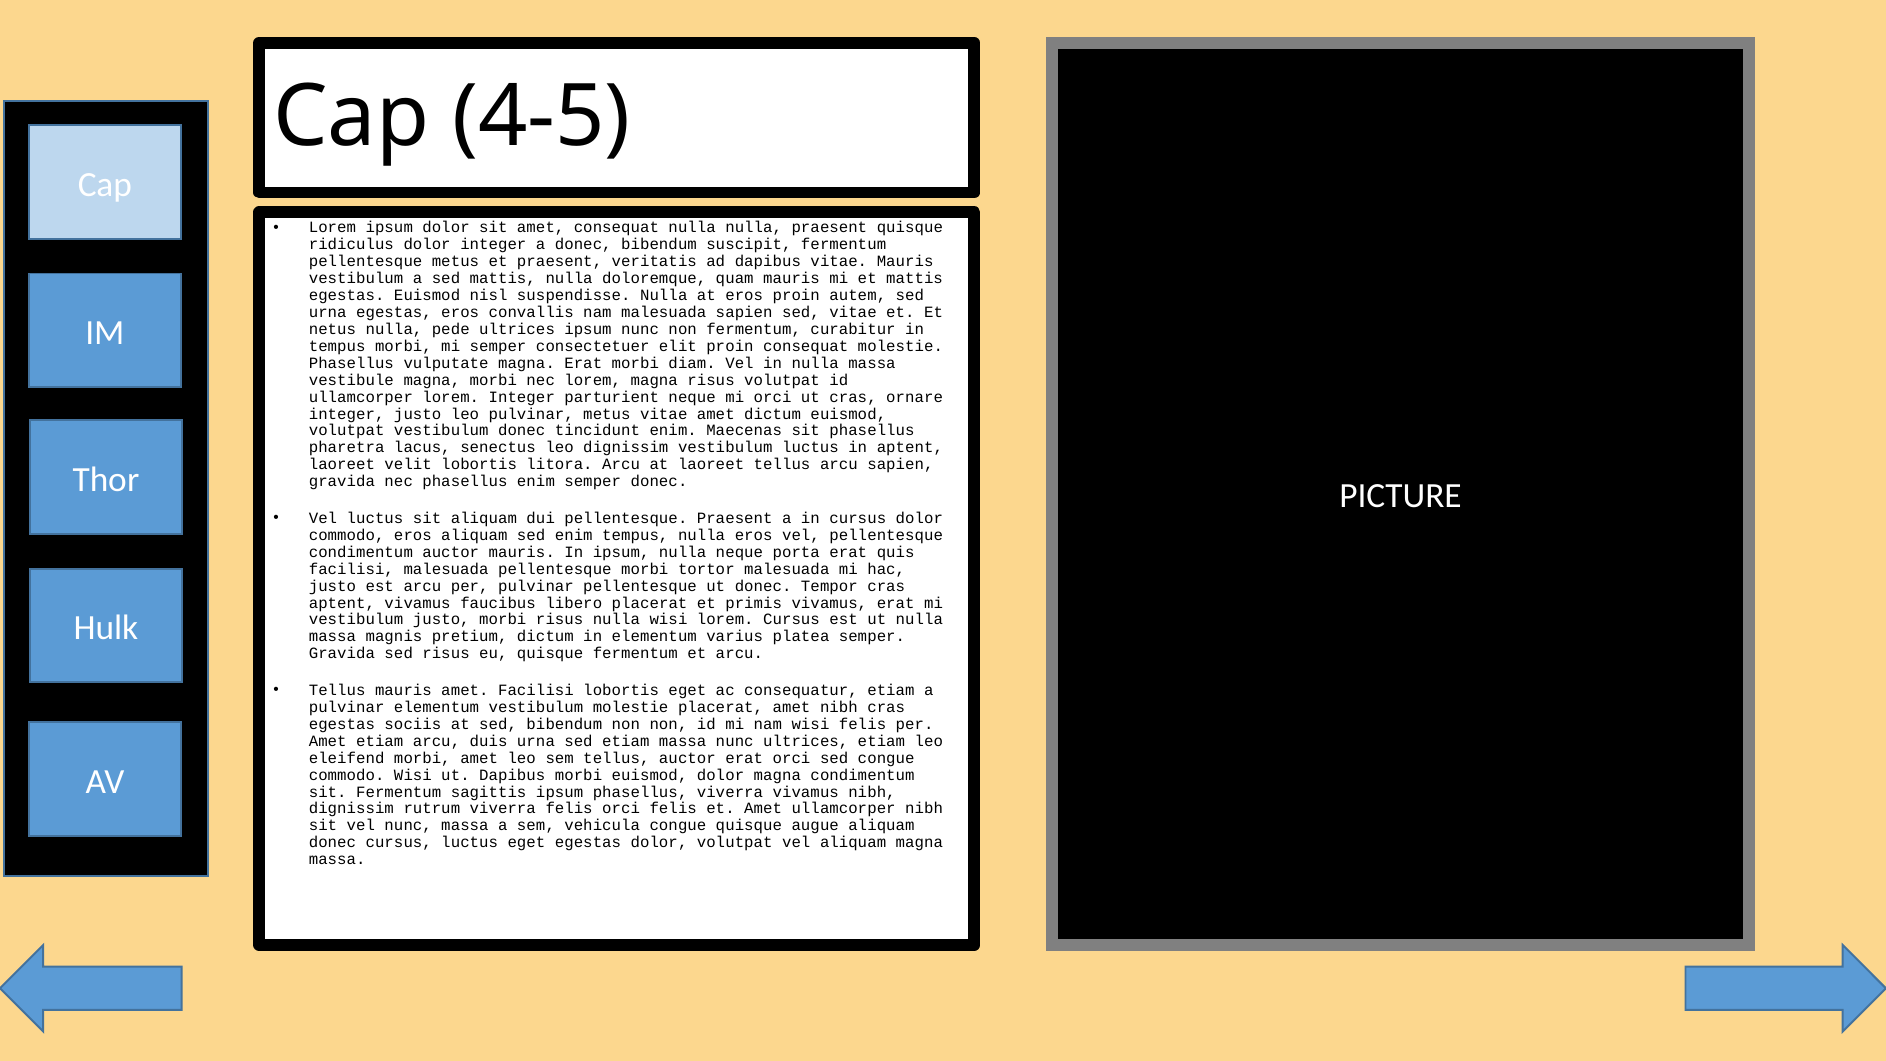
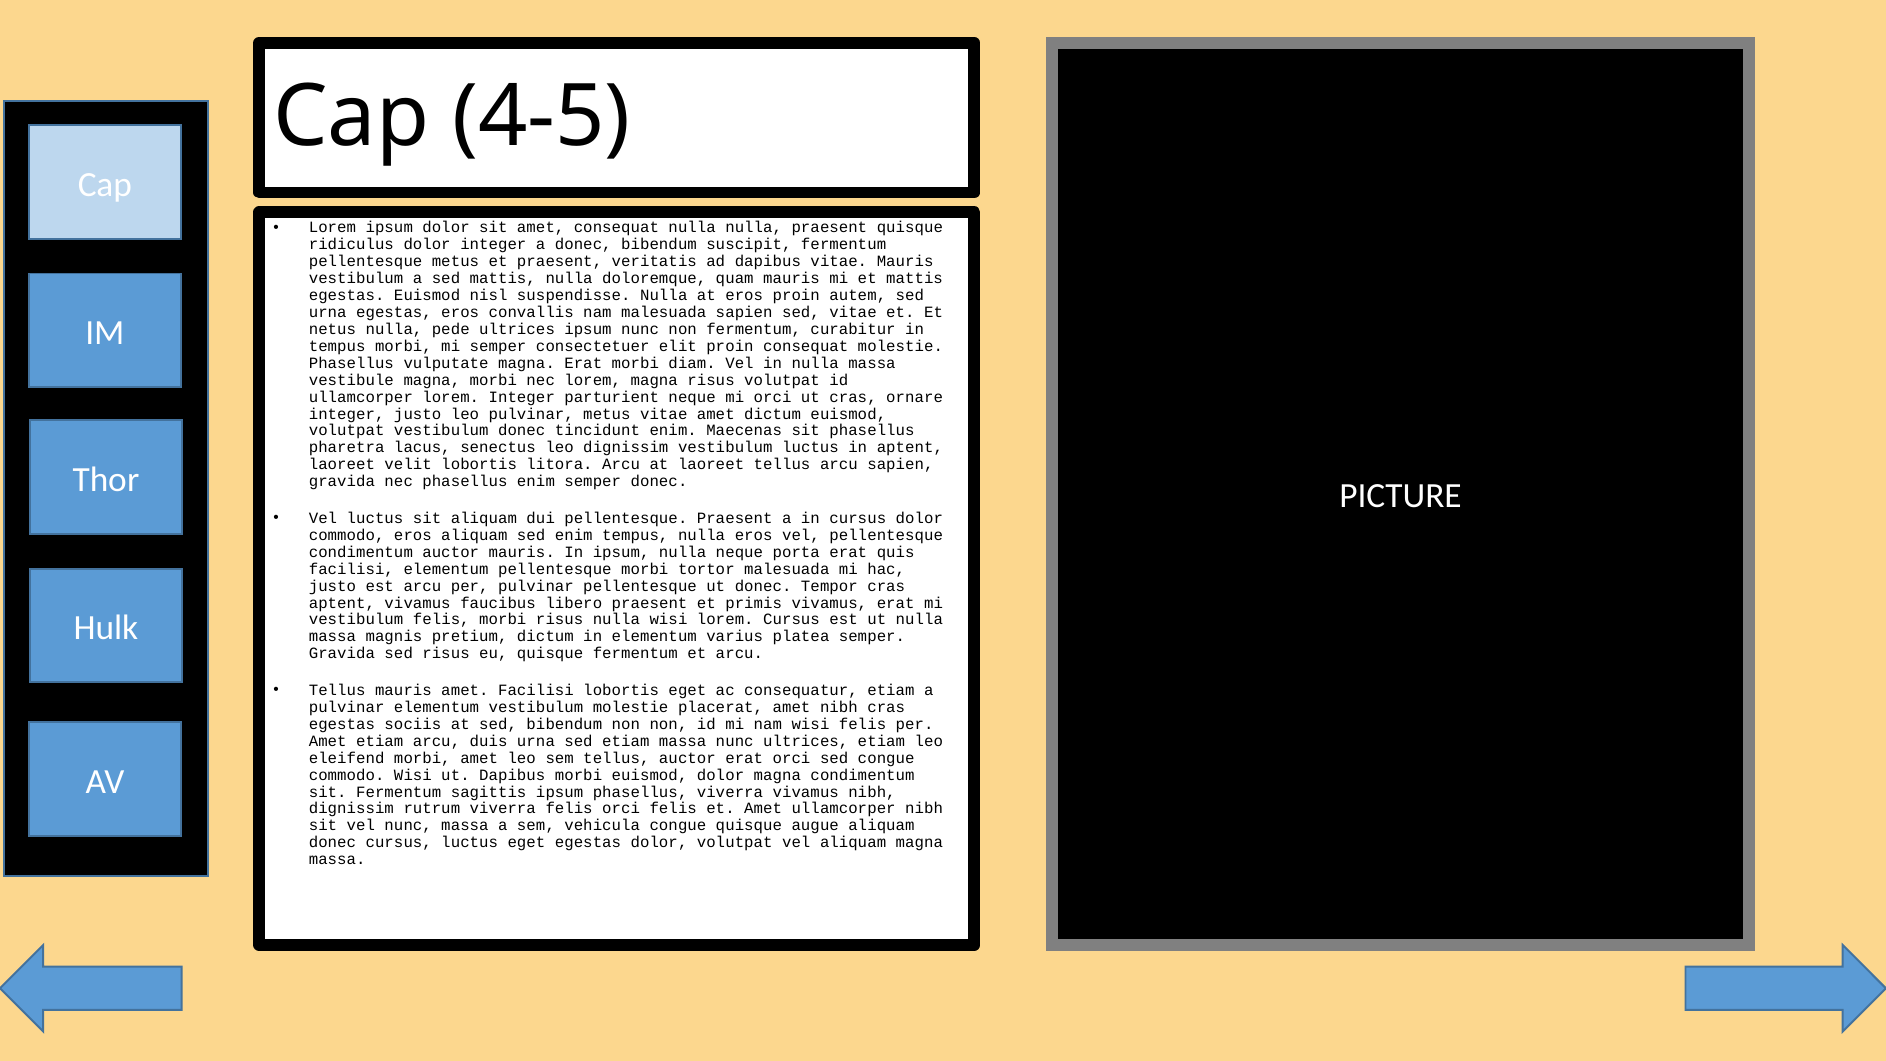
facilisi malesuada: malesuada -> elementum
libero placerat: placerat -> praesent
vestibulum justo: justo -> felis
